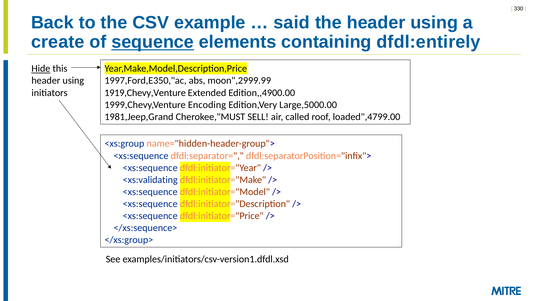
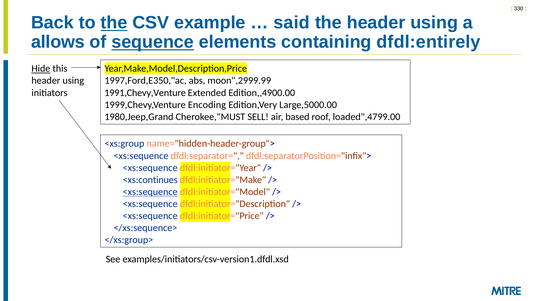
the at (114, 23) underline: none -> present
create: create -> allows
1919,Chevy,Venture: 1919,Chevy,Venture -> 1991,Chevy,Venture
1981,Jeep,Grand: 1981,Jeep,Grand -> 1980,Jeep,Grand
called: called -> based
<xs:validating: <xs:validating -> <xs:continues
<xs:sequence at (150, 192) underline: none -> present
